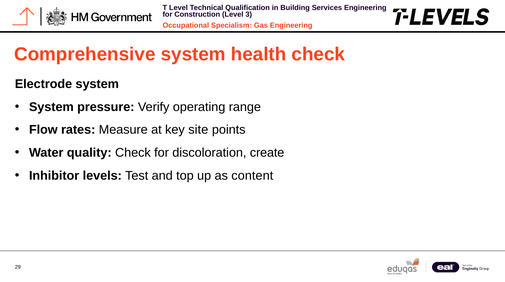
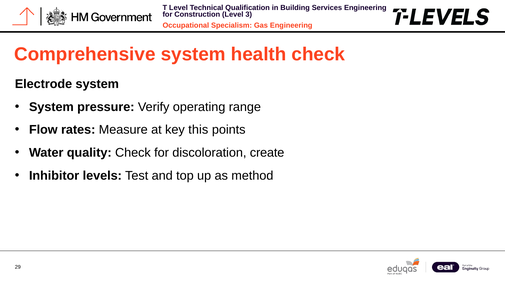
site: site -> this
content: content -> method
